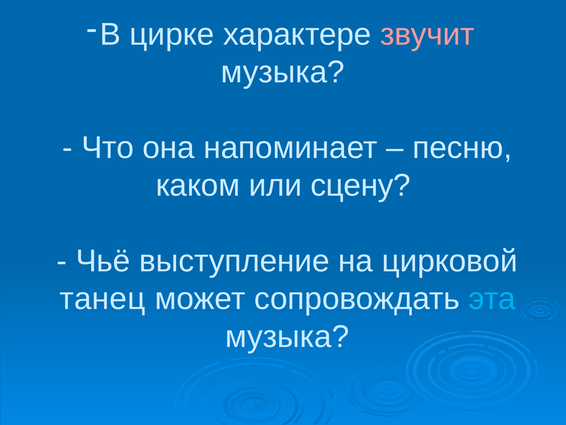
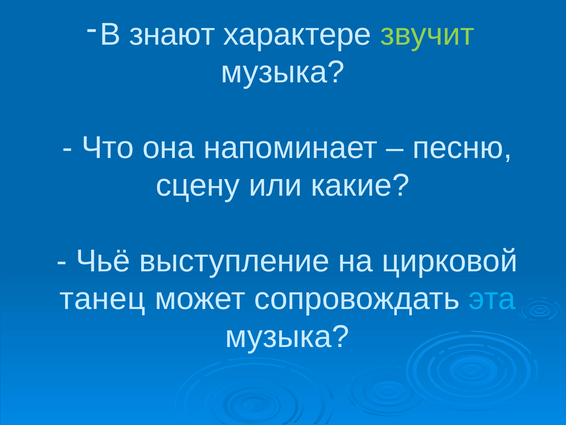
цирке: цирке -> знают
звучит colour: pink -> light green
каком: каком -> сцену
сцену: сцену -> какие
